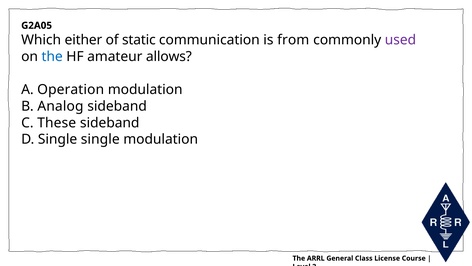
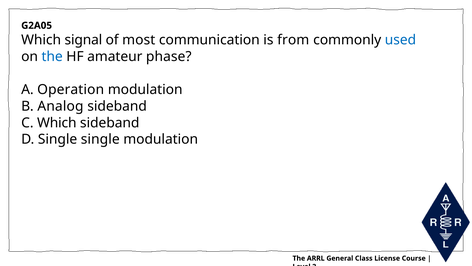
either: either -> signal
static: static -> most
used colour: purple -> blue
allows: allows -> phase
C These: These -> Which
